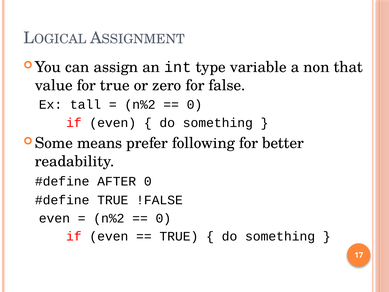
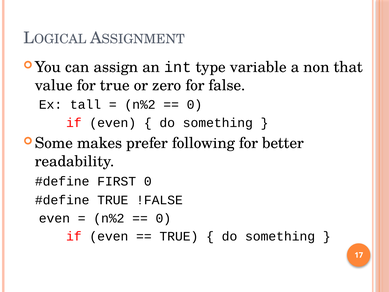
means: means -> makes
AFTER: AFTER -> FIRST
